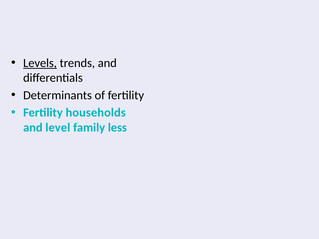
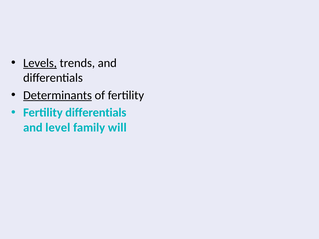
Determinants underline: none -> present
Fertility households: households -> differentials
less: less -> will
